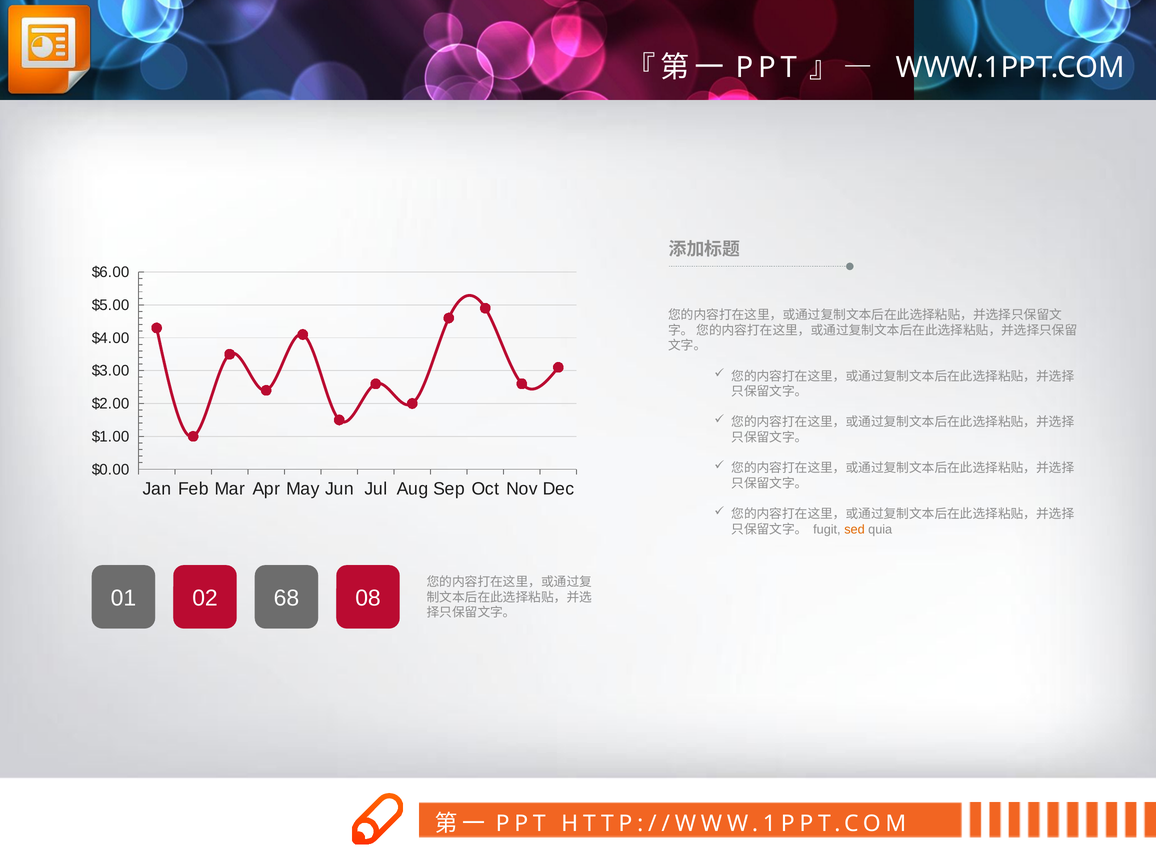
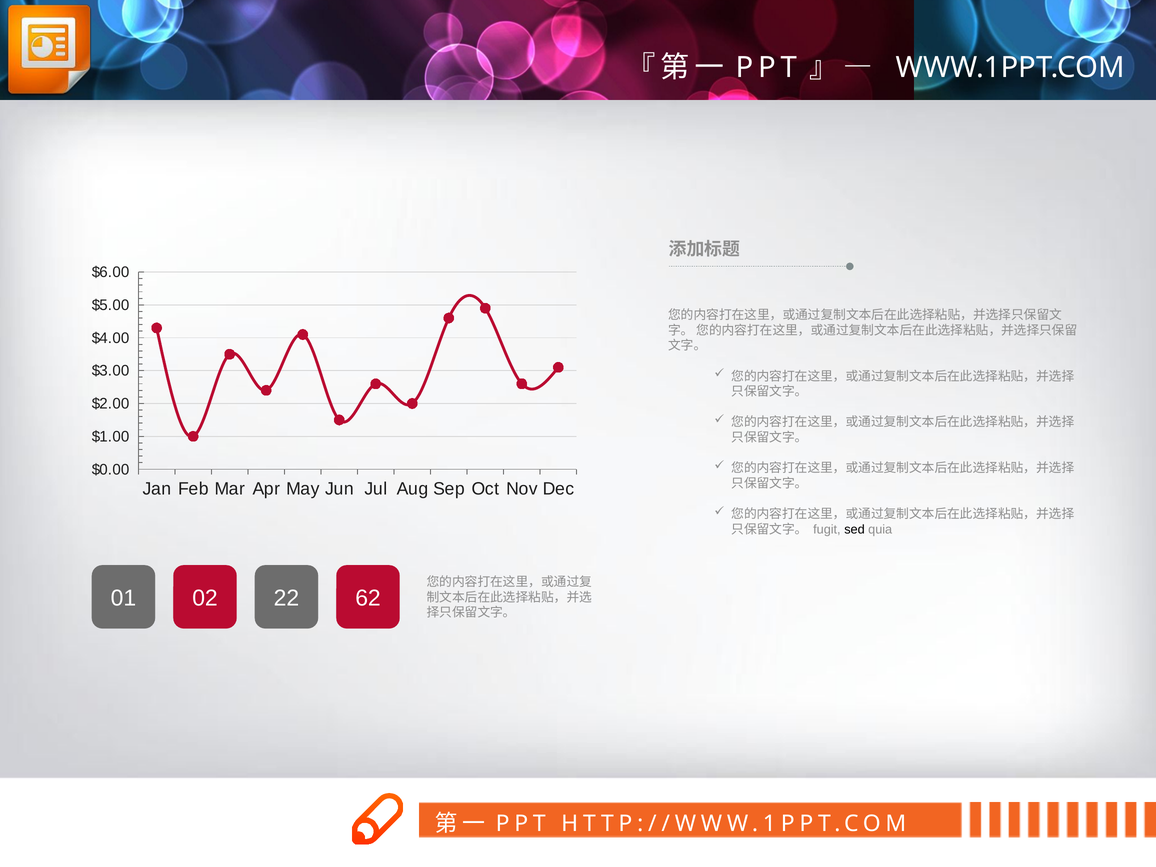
sed colour: orange -> black
68: 68 -> 22
08: 08 -> 62
